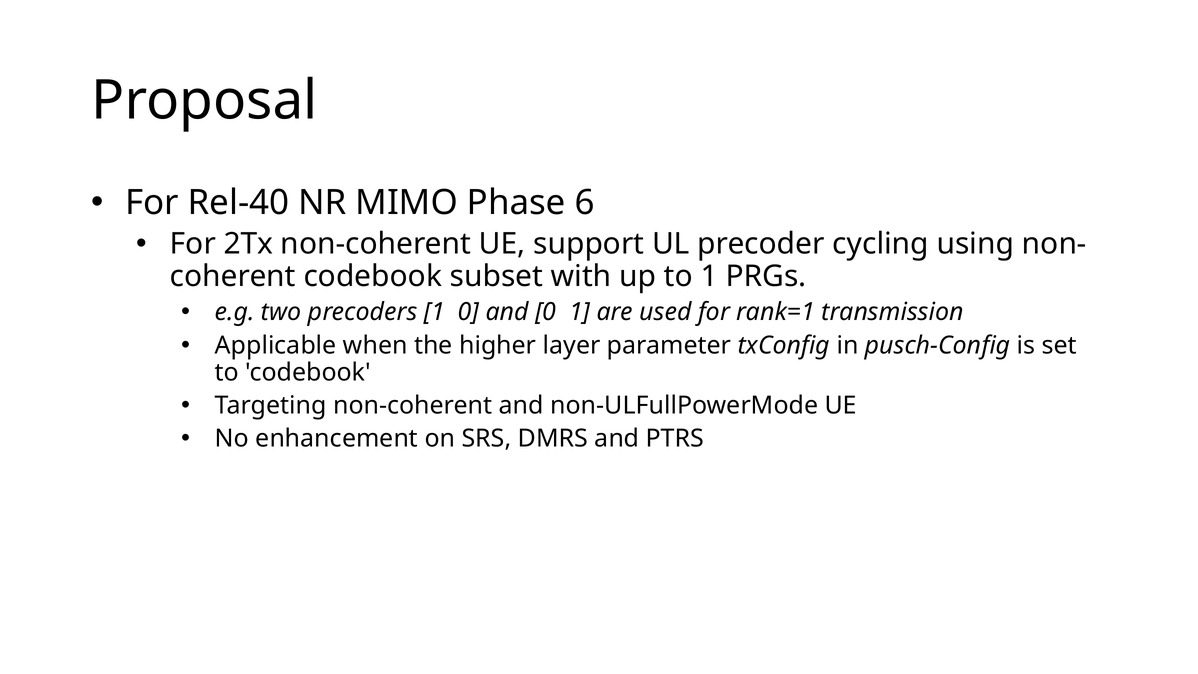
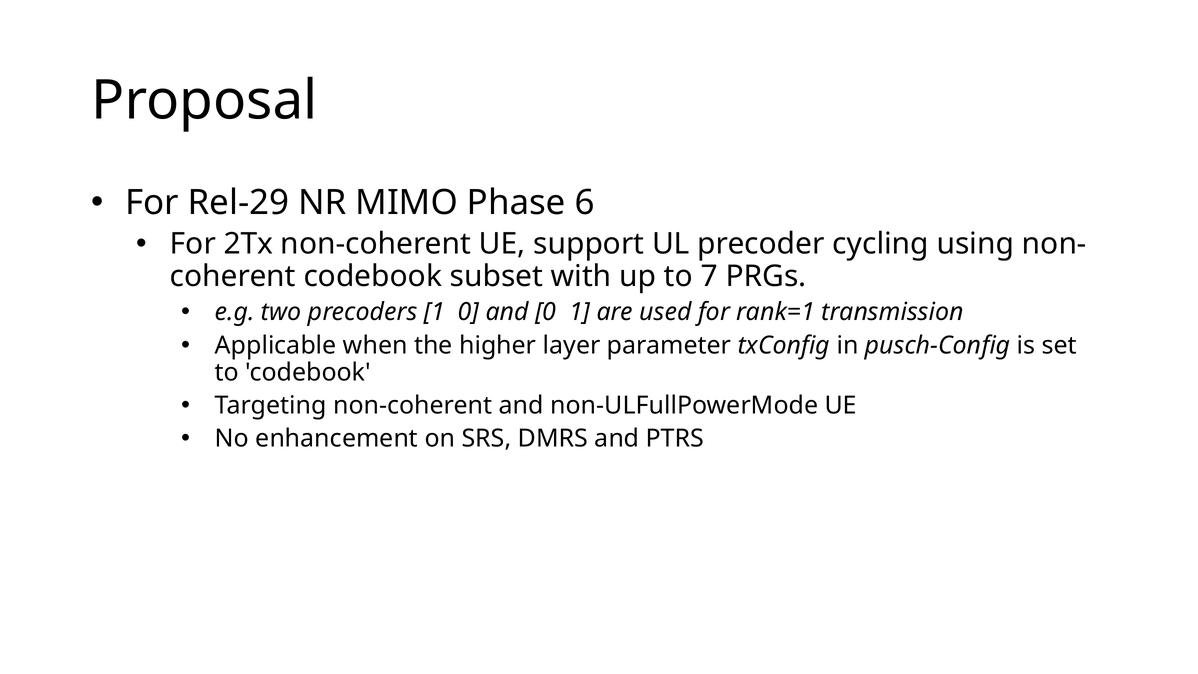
Rel-40: Rel-40 -> Rel-29
to 1: 1 -> 7
